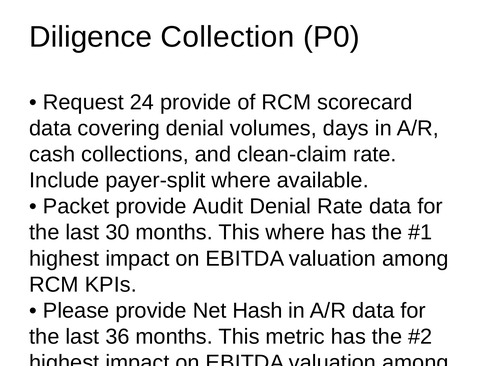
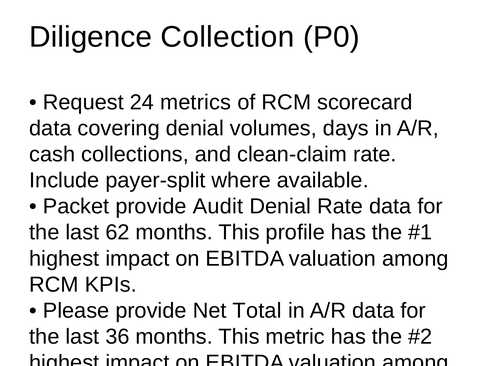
24 provide: provide -> metrics
30: 30 -> 62
This where: where -> profile
Hash: Hash -> Total
